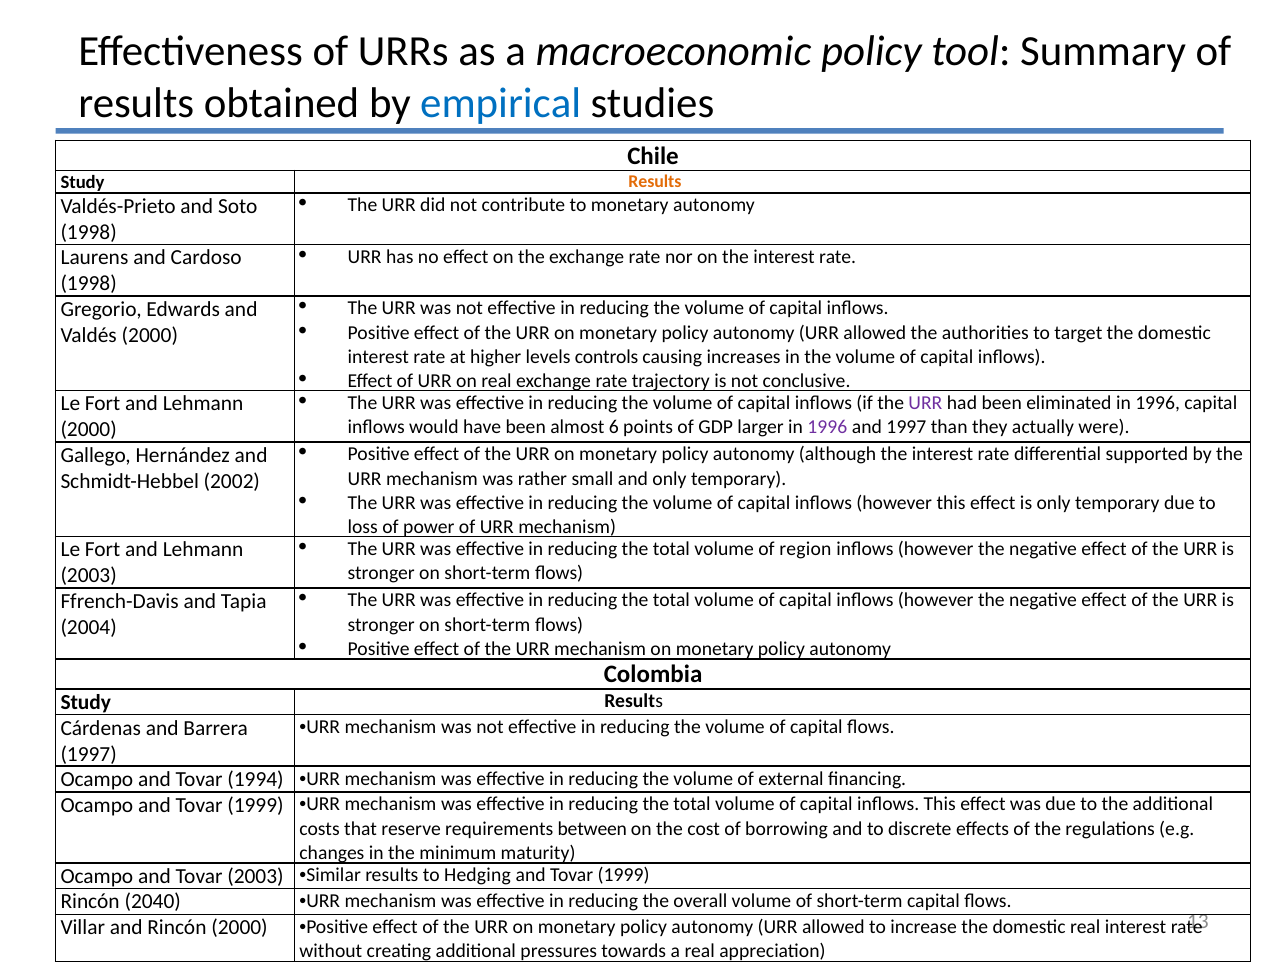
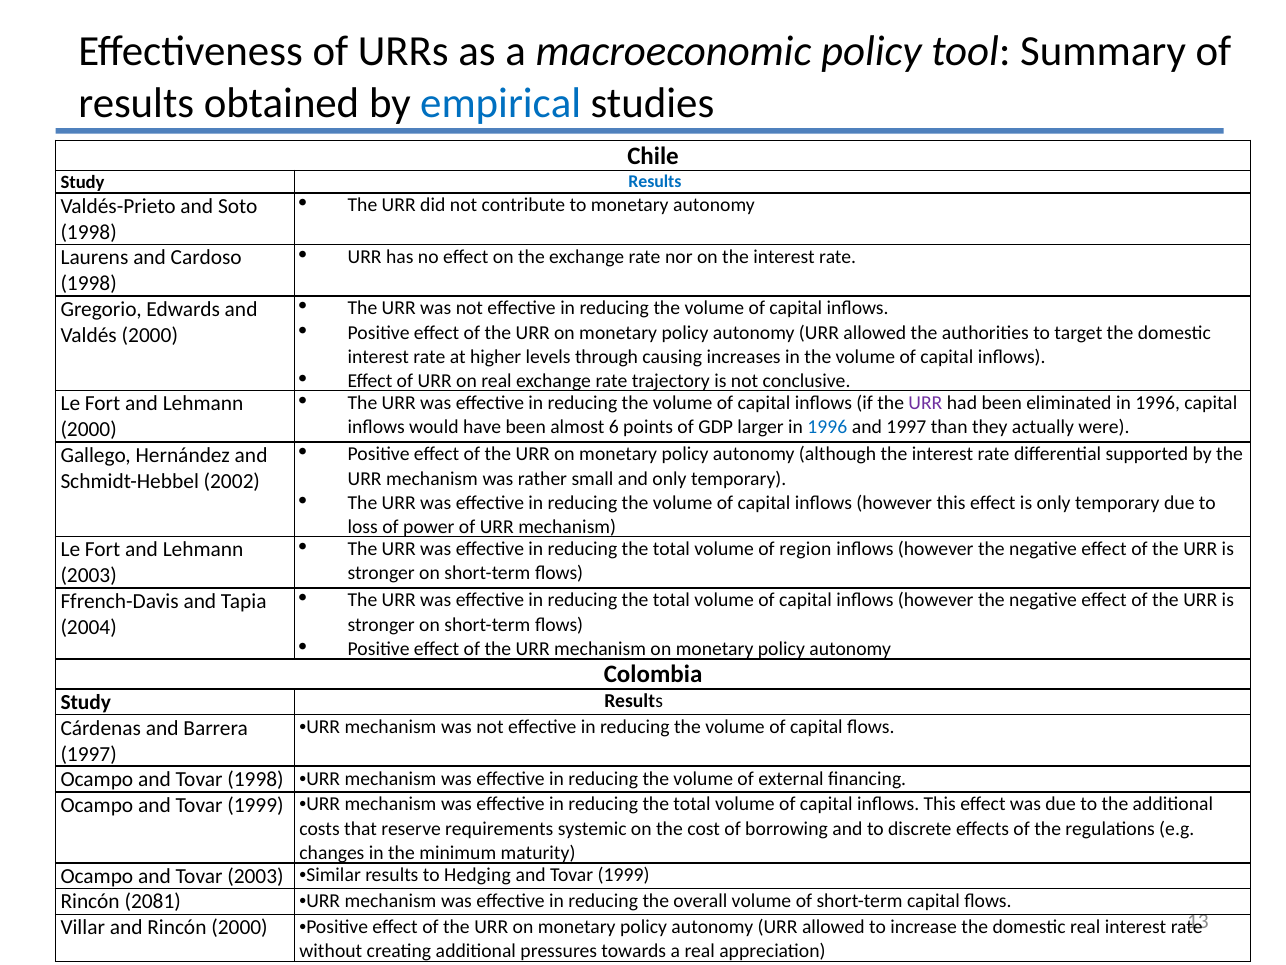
Results at (655, 181) colour: orange -> blue
controls: controls -> through
1996 at (827, 427) colour: purple -> blue
Tovar 1994: 1994 -> 1998
between: between -> systemic
2040: 2040 -> 2081
